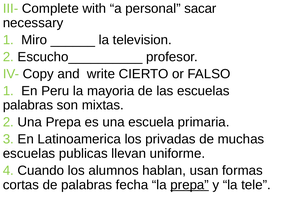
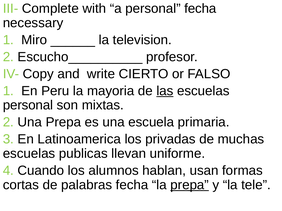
personal sacar: sacar -> fecha
las underline: none -> present
palabras at (28, 105): palabras -> personal
